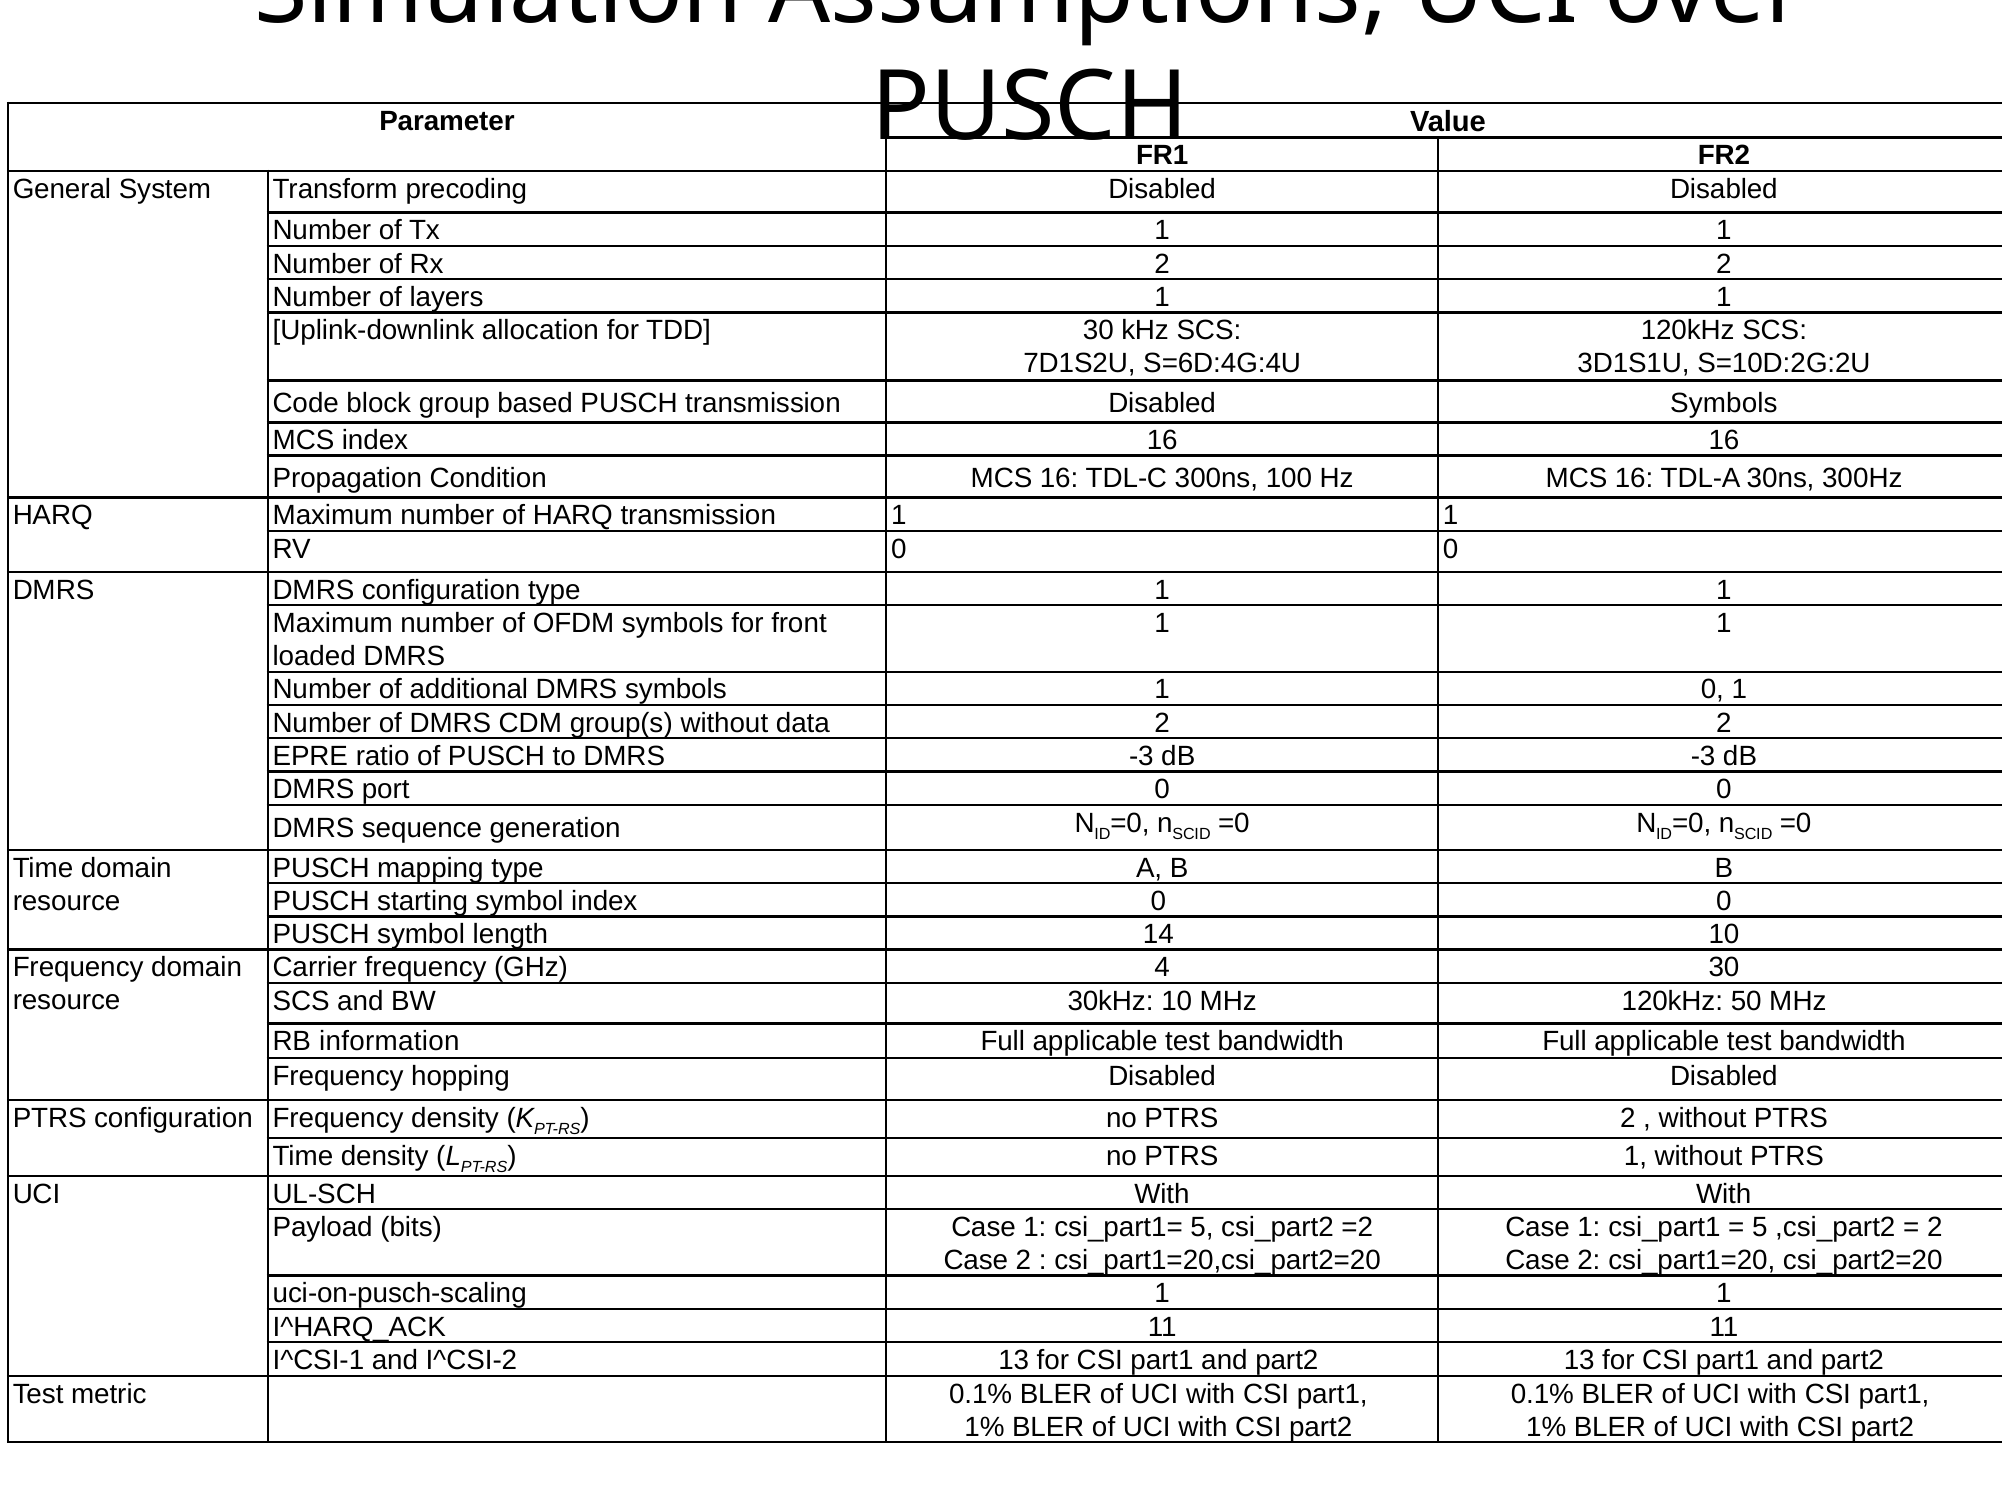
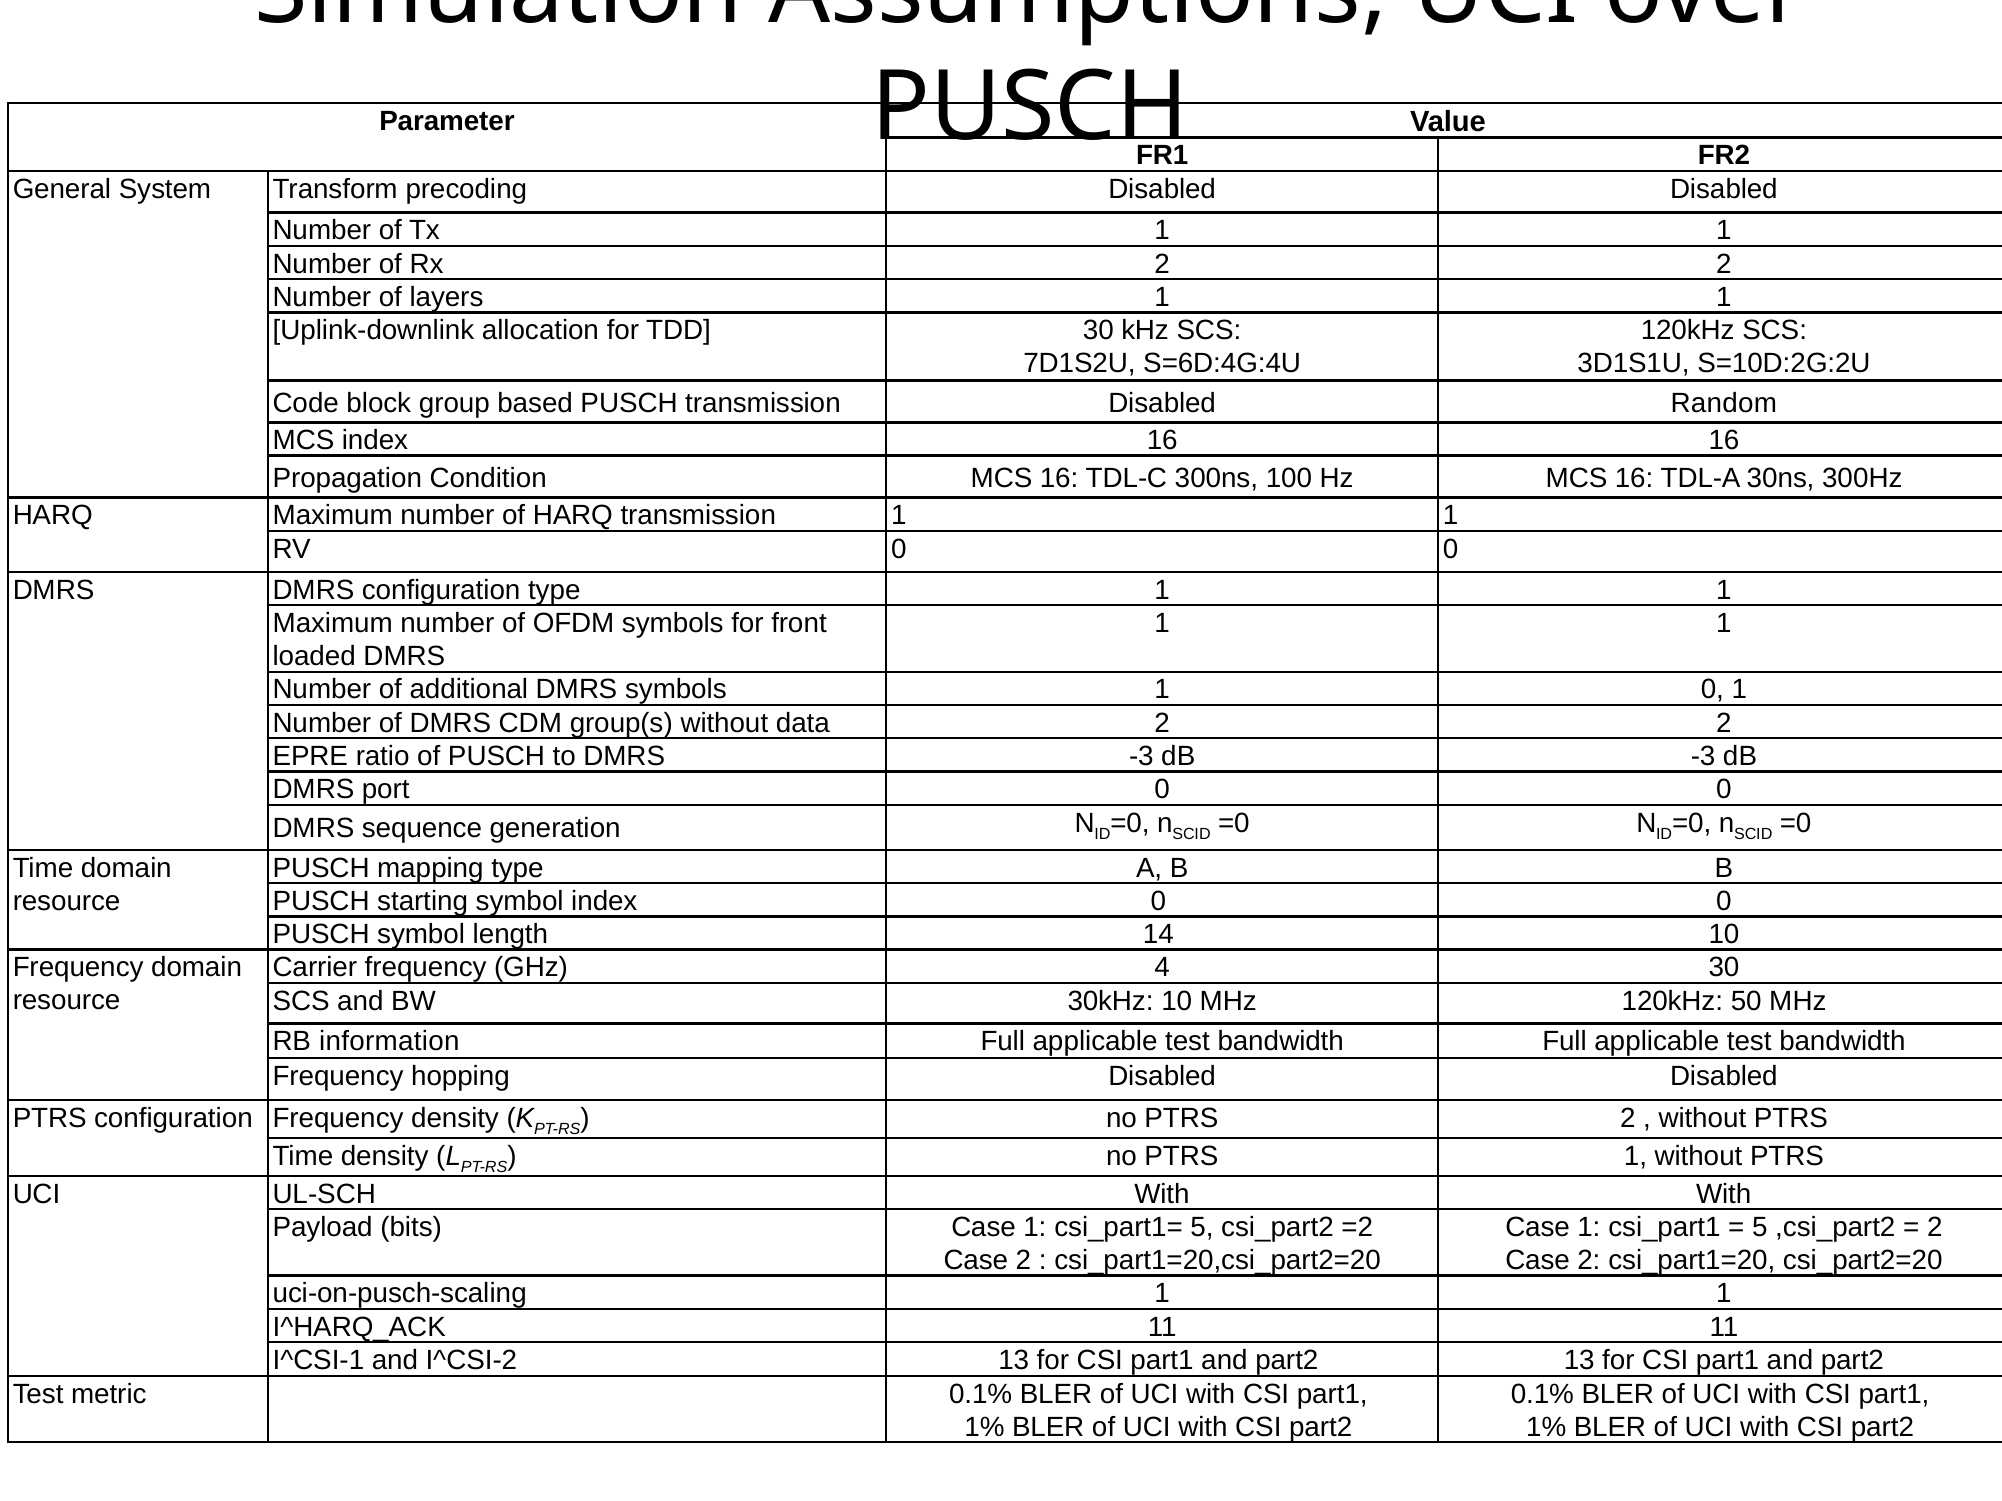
Disabled Symbols: Symbols -> Random
